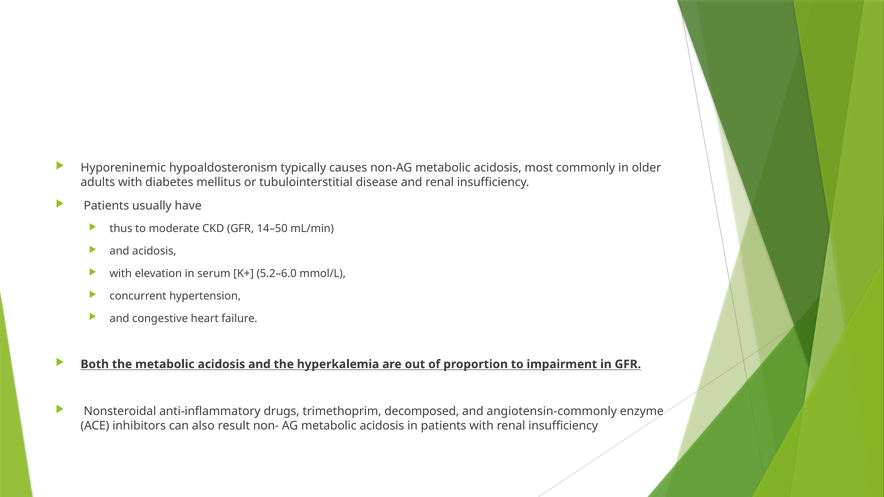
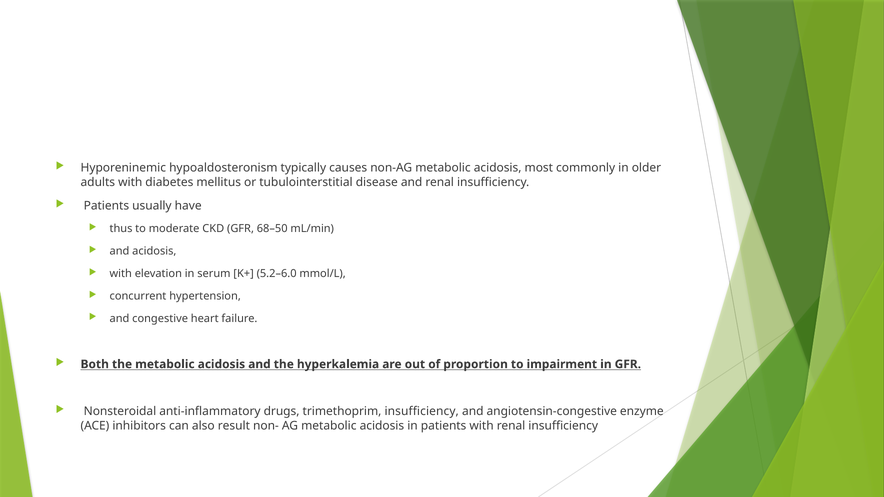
14–50: 14–50 -> 68–50
trimethoprim decomposed: decomposed -> insufficiency
angiotensin-commonly: angiotensin-commonly -> angiotensin-congestive
